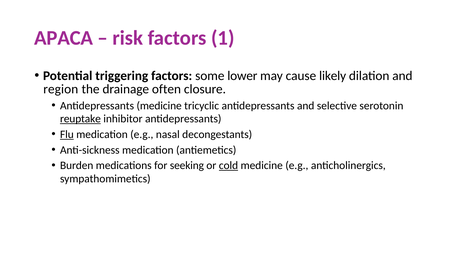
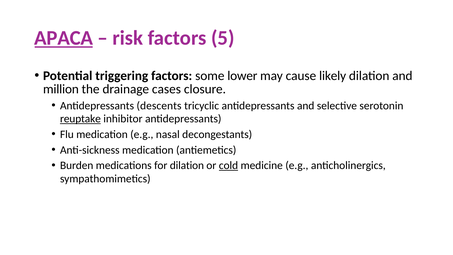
APACA underline: none -> present
1: 1 -> 5
region: region -> million
often: often -> cases
Antidepressants medicine: medicine -> descents
Flu underline: present -> none
for seeking: seeking -> dilation
